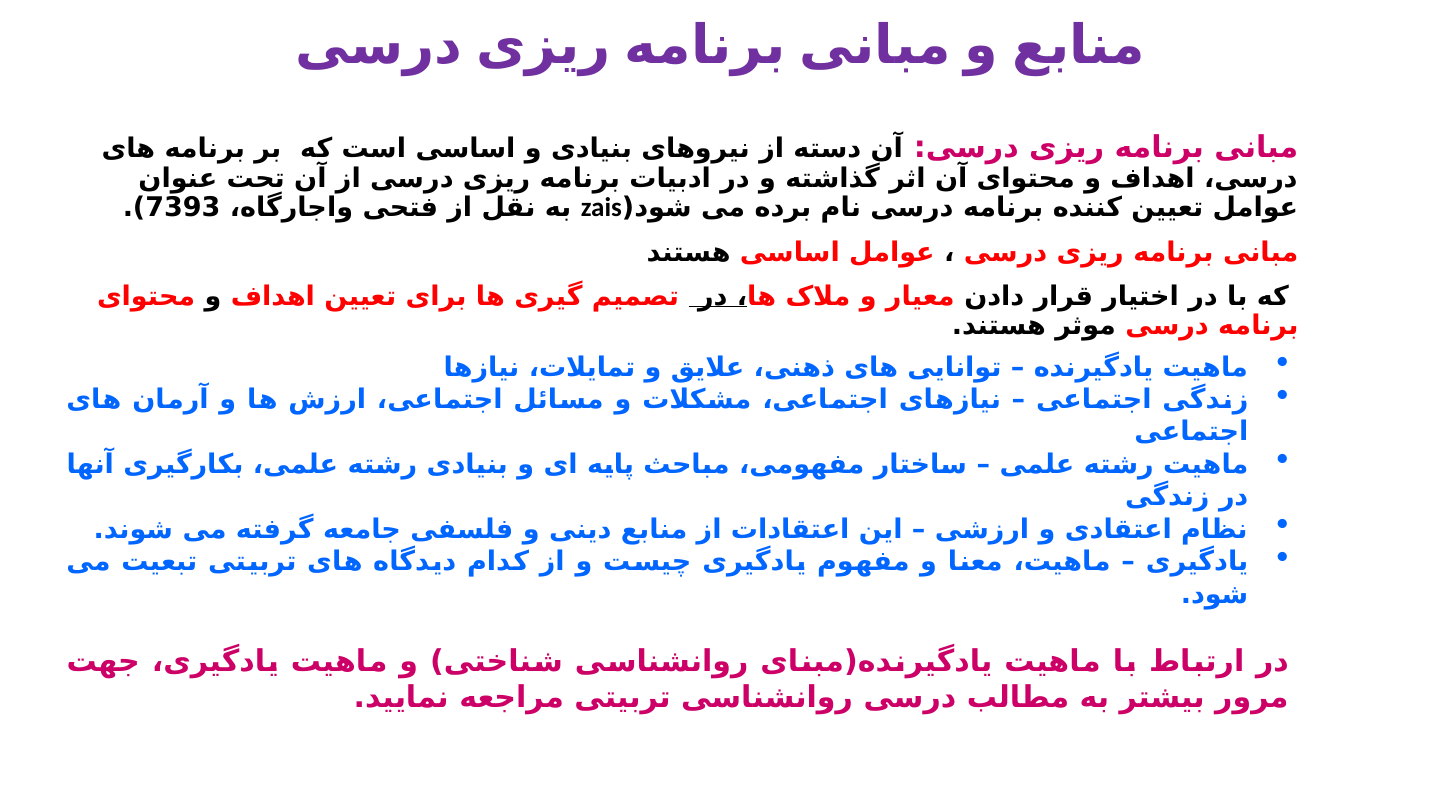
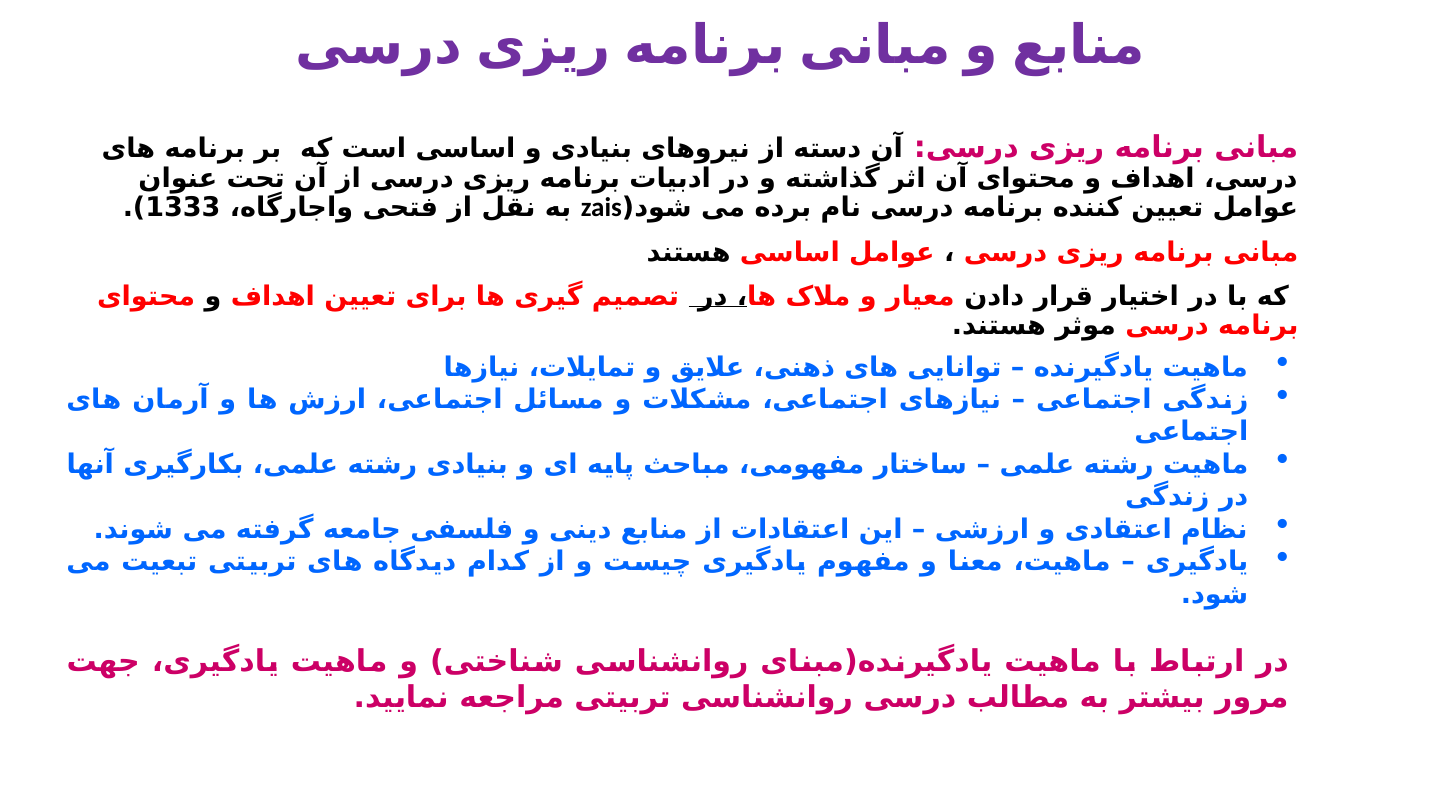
7393: 7393 -> 1333
